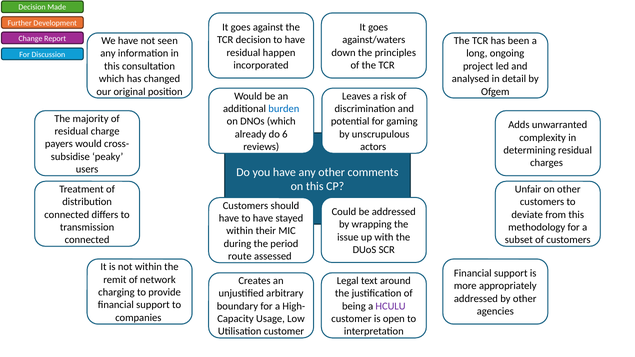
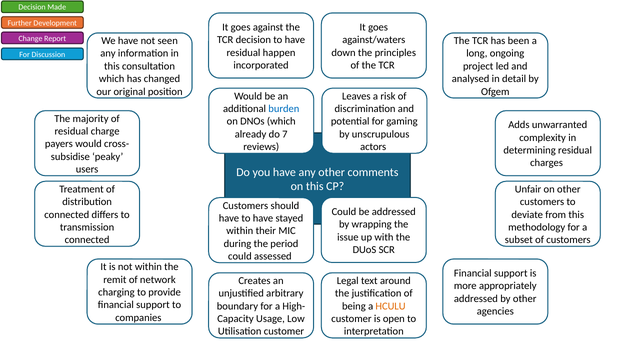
6: 6 -> 7
route at (240, 256): route -> could
HCULU colour: purple -> orange
